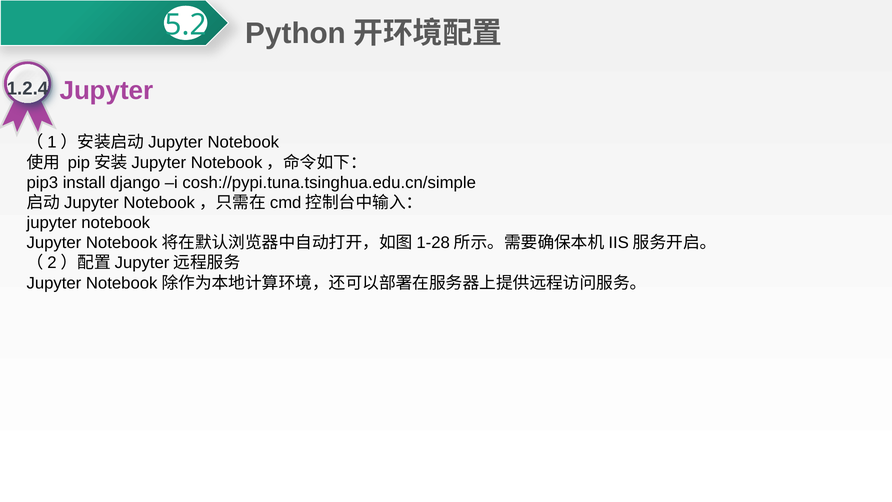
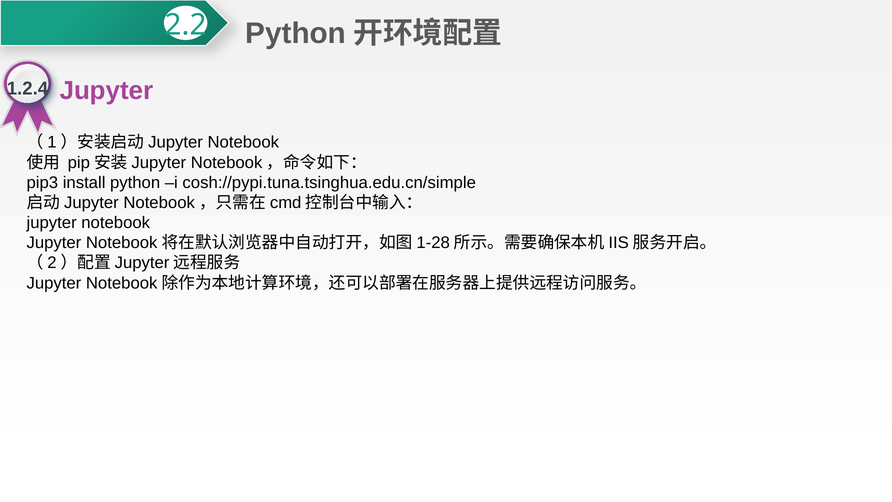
5.2: 5.2 -> 2.2
install django: django -> python
